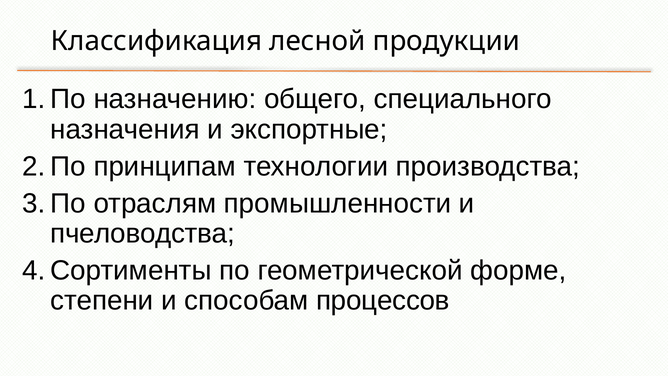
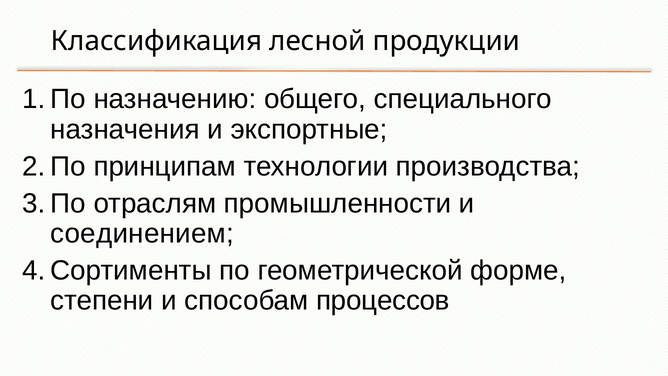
пчеловодства: пчеловодства -> соединением
